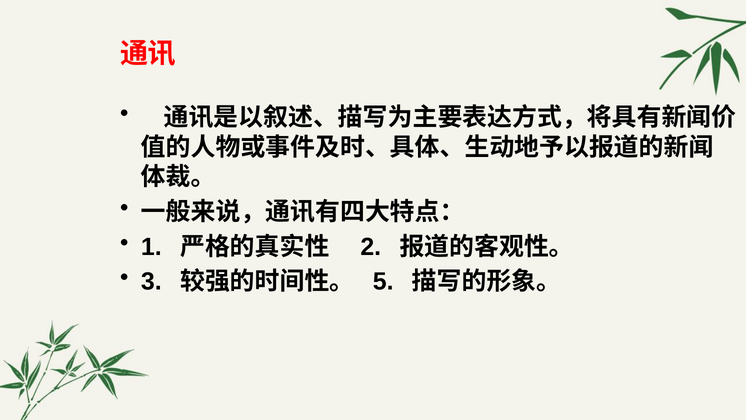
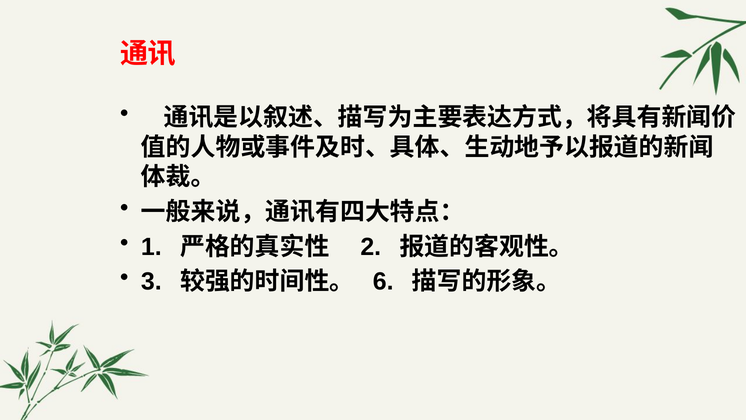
5: 5 -> 6
